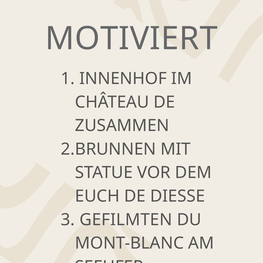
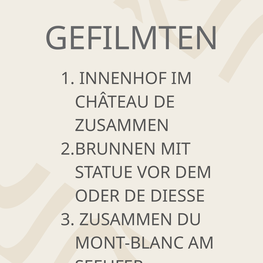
MOTIVIERT: MOTIVIERT -> GEFILMTEN
EUCH: EUCH -> ODER
GEFILMTEN at (126, 220): GEFILMTEN -> ZUSAMMEN
